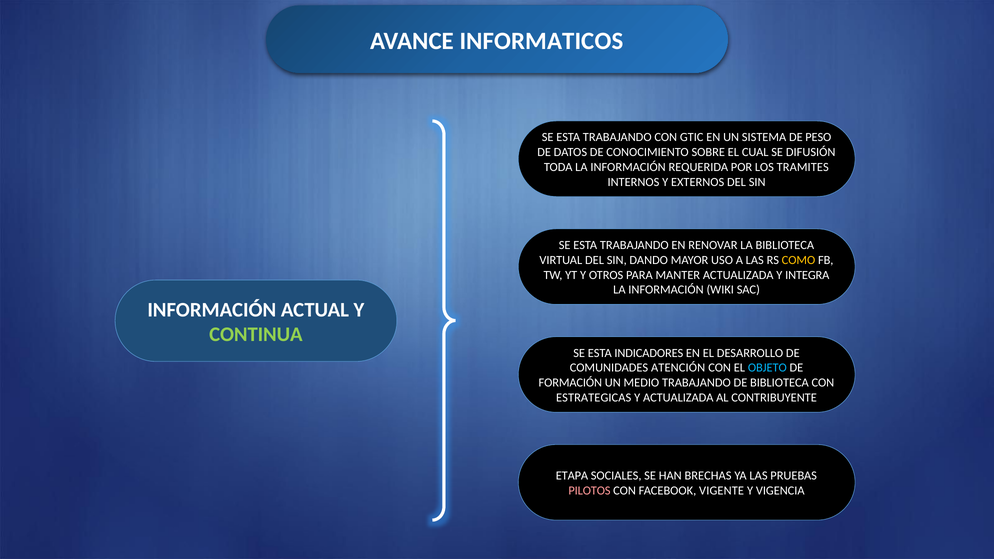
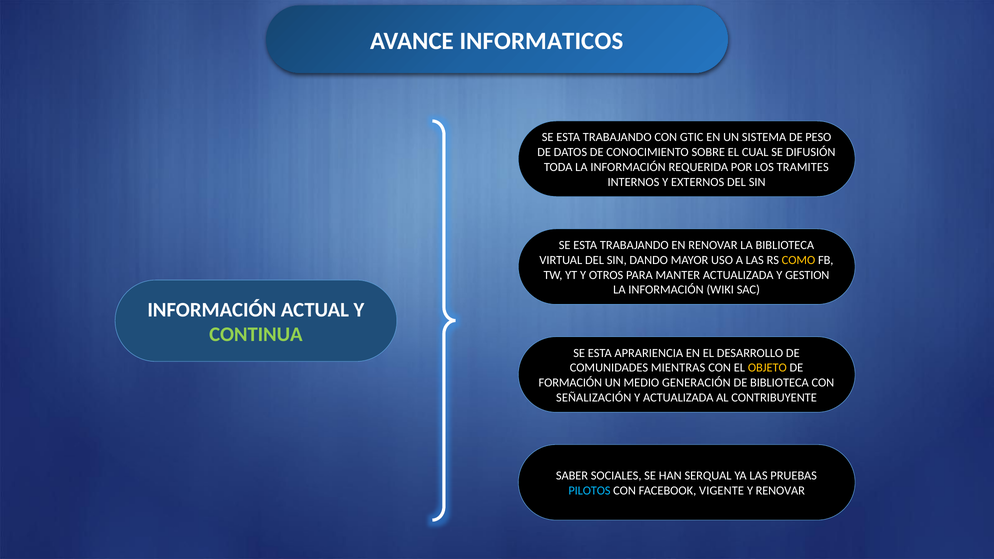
INTEGRA: INTEGRA -> GESTION
INDICADORES: INDICADORES -> APRARIENCIA
ATENCIÓN: ATENCIÓN -> MIENTRAS
OBJETO colour: light blue -> yellow
MEDIO TRABAJANDO: TRABAJANDO -> GENERACIÓN
ESTRATEGICAS: ESTRATEGICAS -> SEÑALIZACIÓN
ETAPA: ETAPA -> SABER
BRECHAS: BRECHAS -> SERQUAL
PILOTOS colour: pink -> light blue
Y VIGENCIA: VIGENCIA -> RENOVAR
